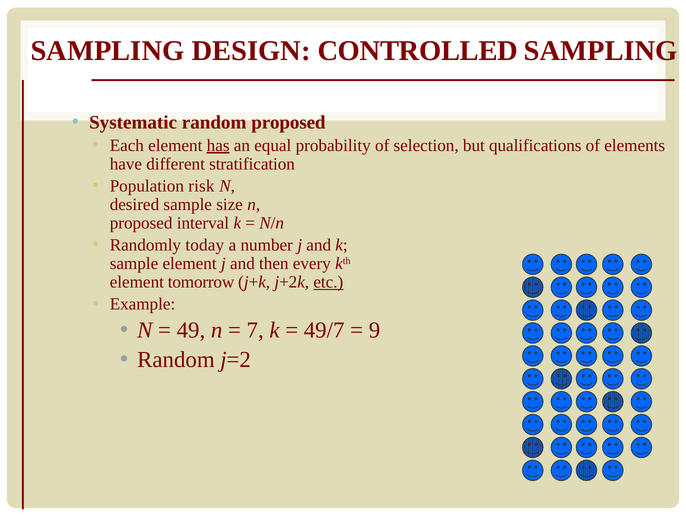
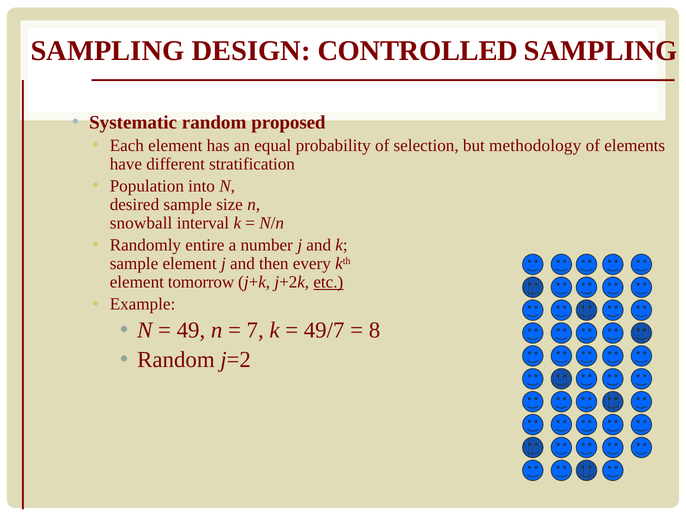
has underline: present -> none
qualifications: qualifications -> methodology
risk: risk -> into
proposed at (141, 223): proposed -> snowball
today: today -> entire
9: 9 -> 8
